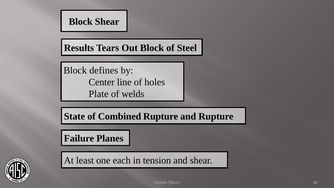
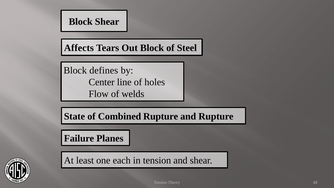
Results: Results -> Affects
Plate: Plate -> Flow
